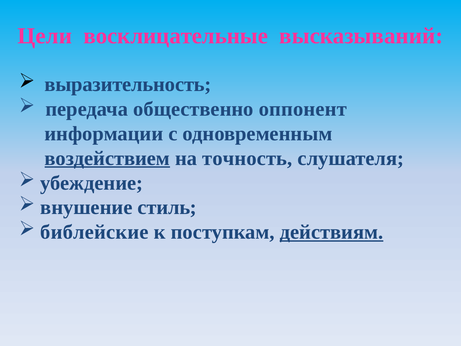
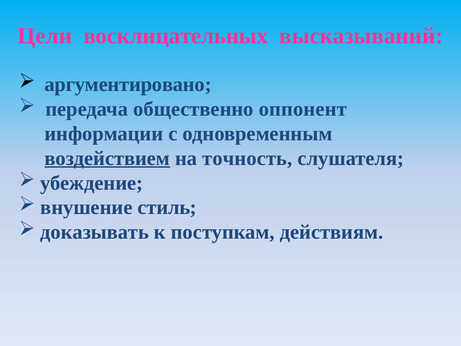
восклицательные: восклицательные -> восклицательных
выразительность: выразительность -> аргументировано
библейские: библейские -> доказывать
действиям underline: present -> none
